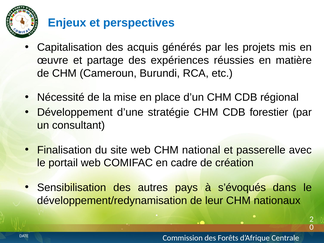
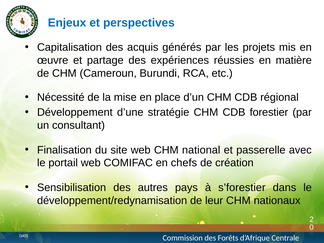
cadre: cadre -> chefs
s’évoqués: s’évoqués -> s’forestier
